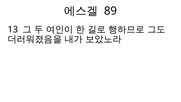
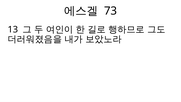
89: 89 -> 73
